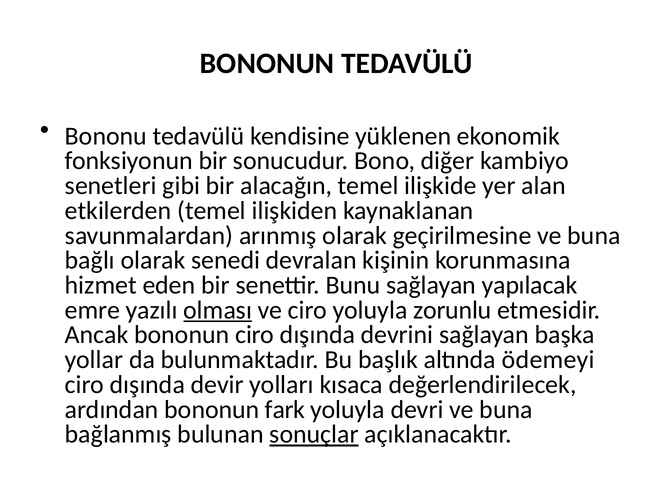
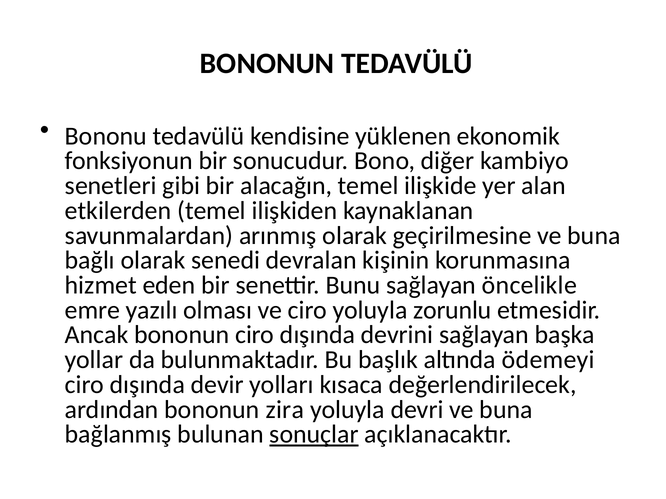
yapılacak: yapılacak -> öncelikle
olması underline: present -> none
fark: fark -> zira
